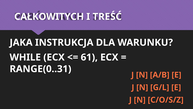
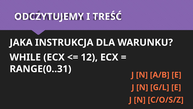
CAŁKOWITYCH: CAŁKOWITYCH -> ODCZYTUJEMY
61: 61 -> 12
